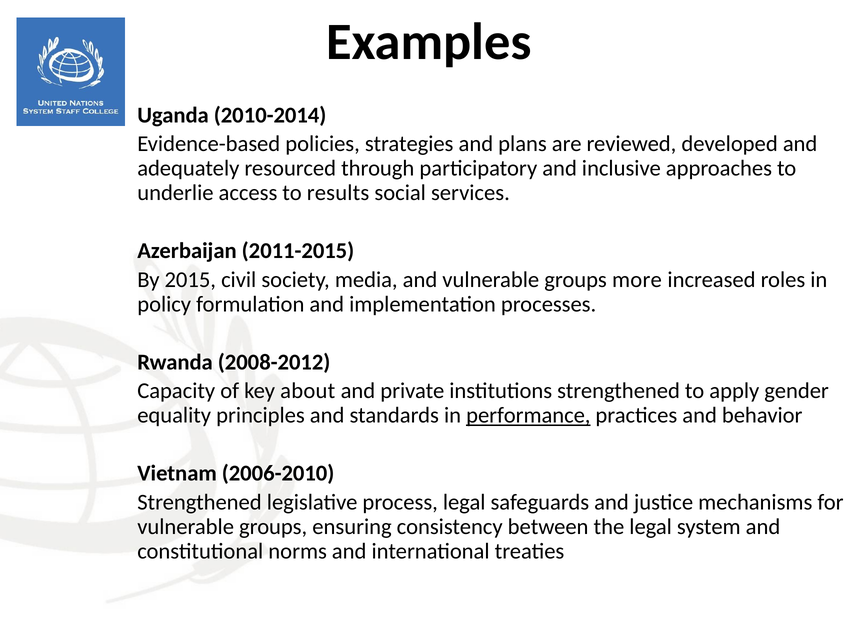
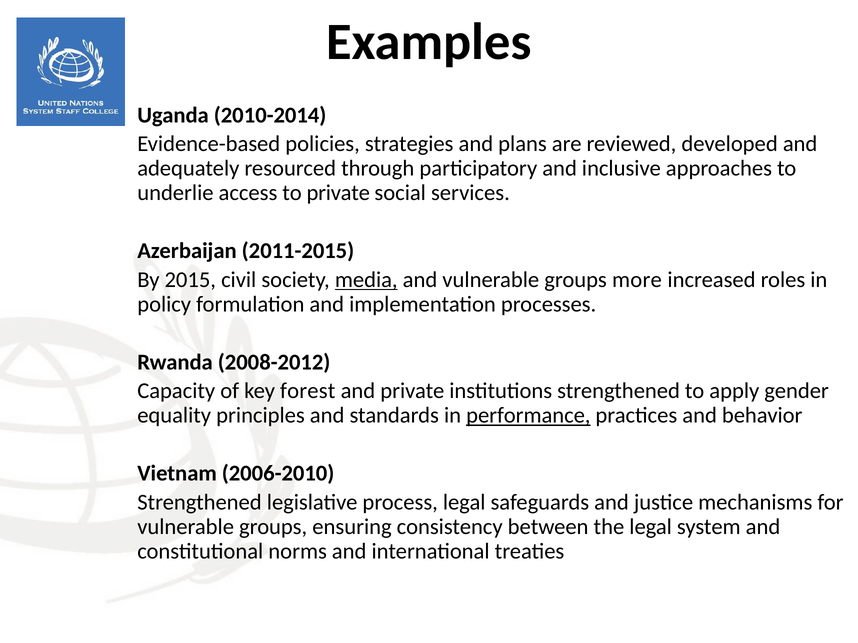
to results: results -> private
media underline: none -> present
about: about -> forest
